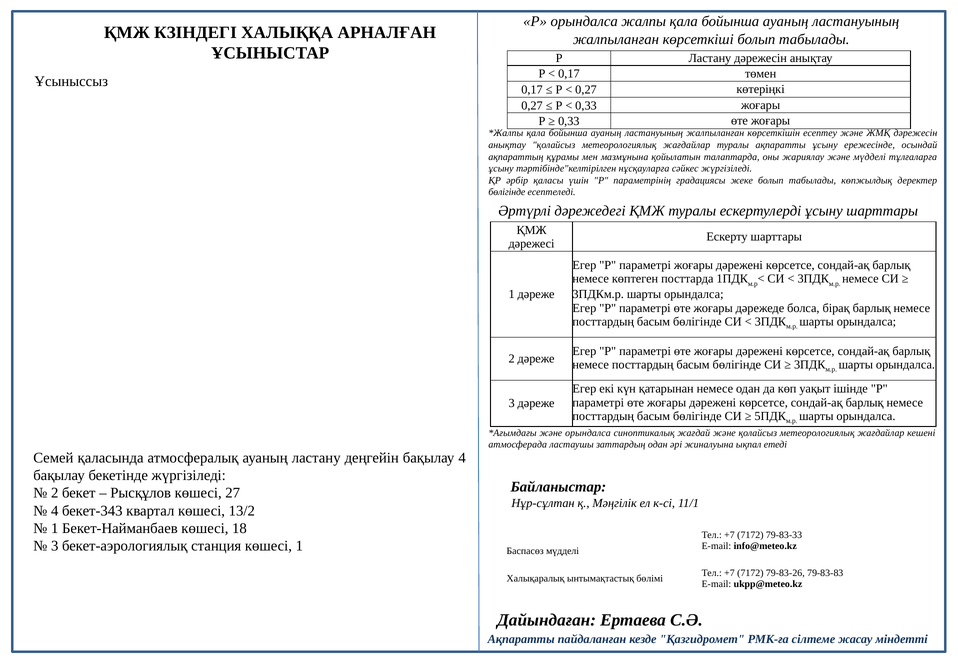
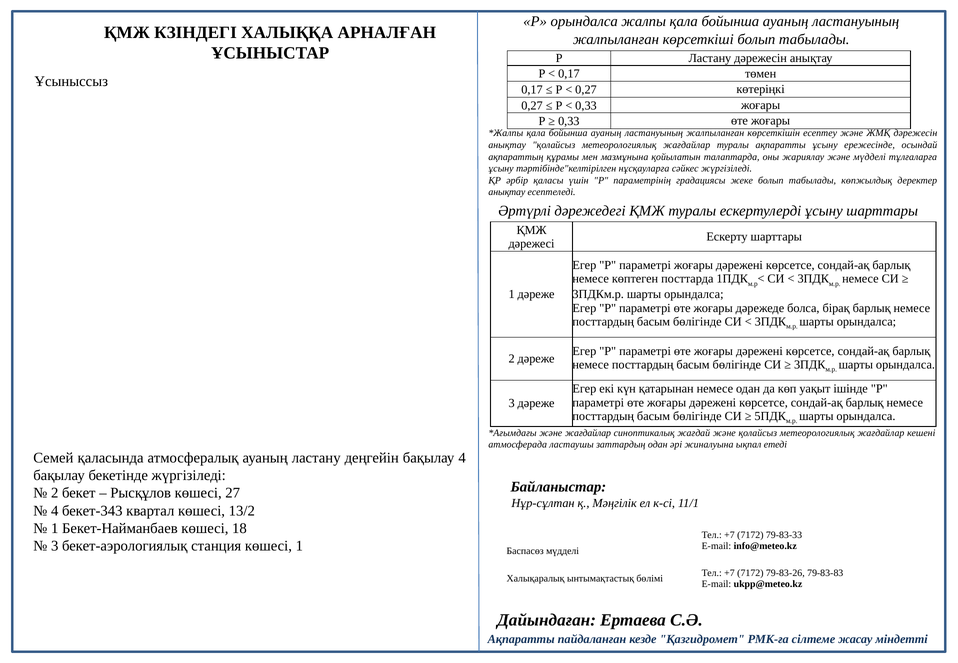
бөлігінде at (507, 192): бөлігінде -> анықтау
және орындалса: орындалса -> жағдайлар
